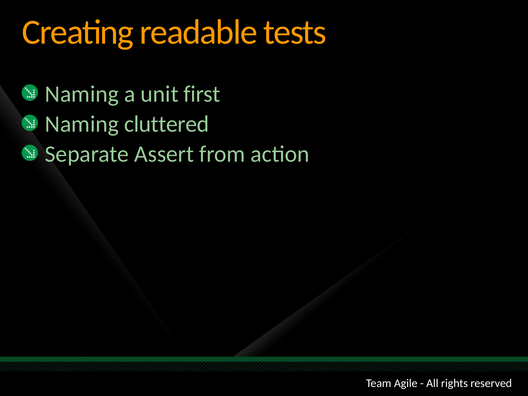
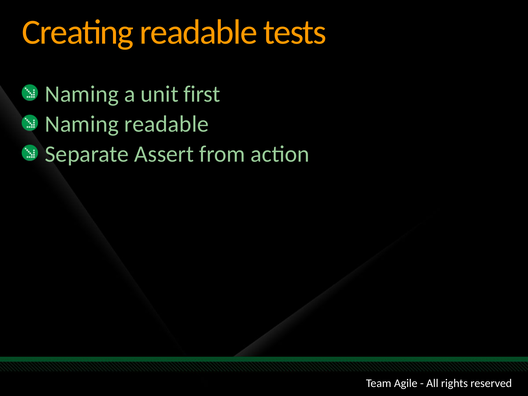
Naming cluttered: cluttered -> readable
